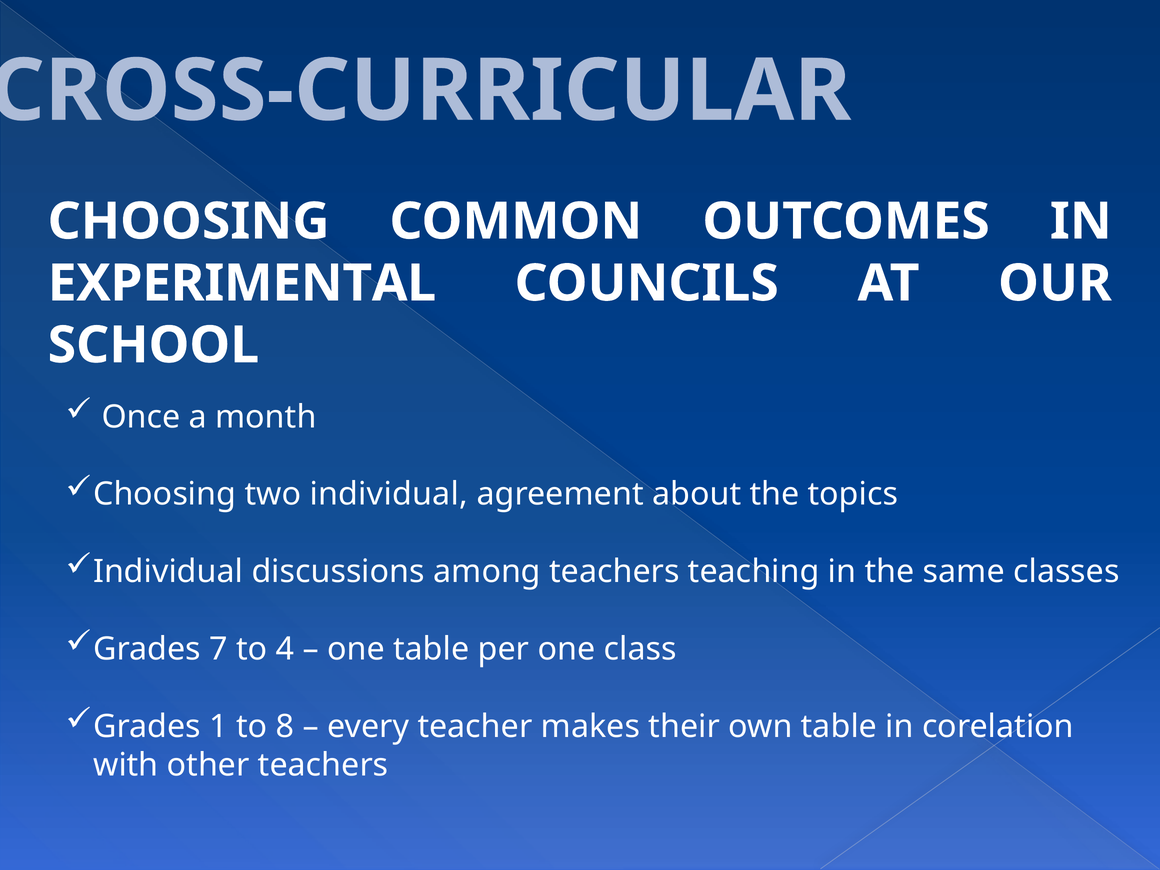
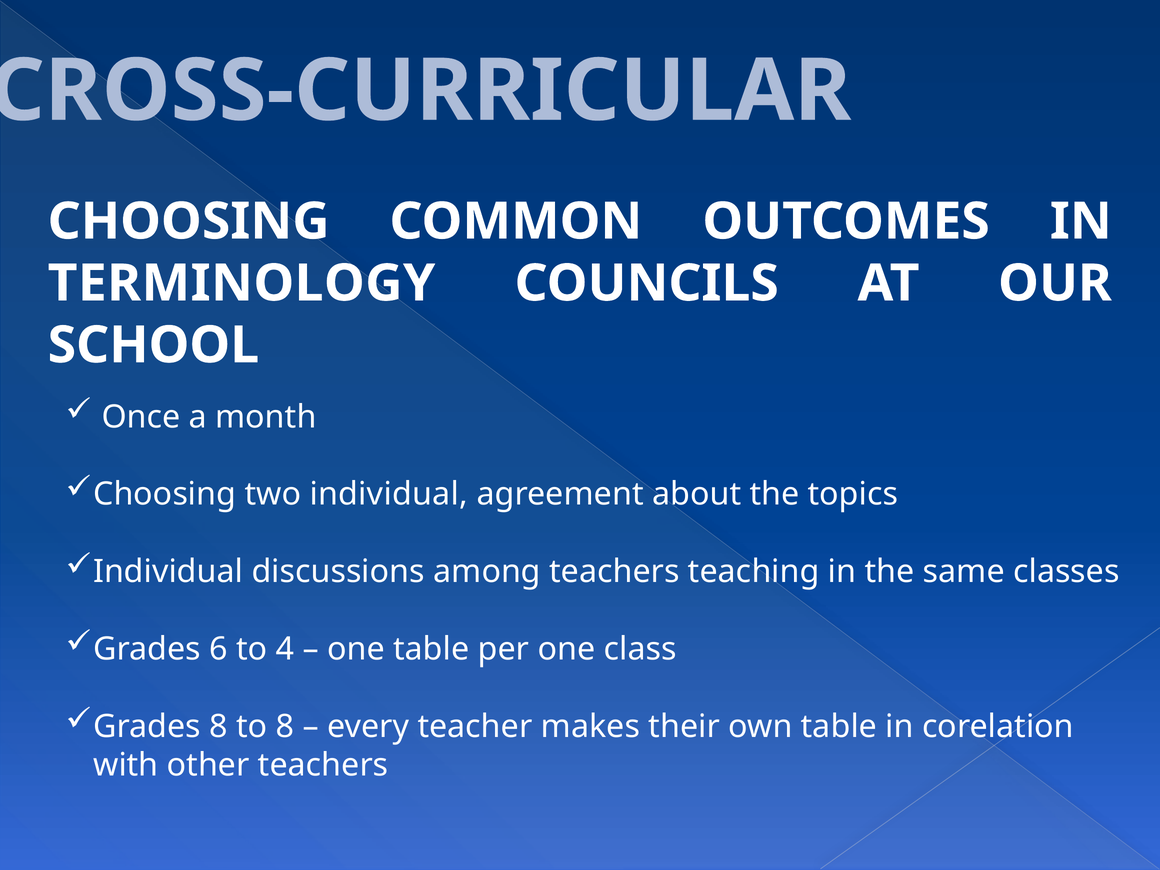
EXPERIMENTAL: EXPERIMENTAL -> TERMINOLOGY
7: 7 -> 6
Grades 1: 1 -> 8
